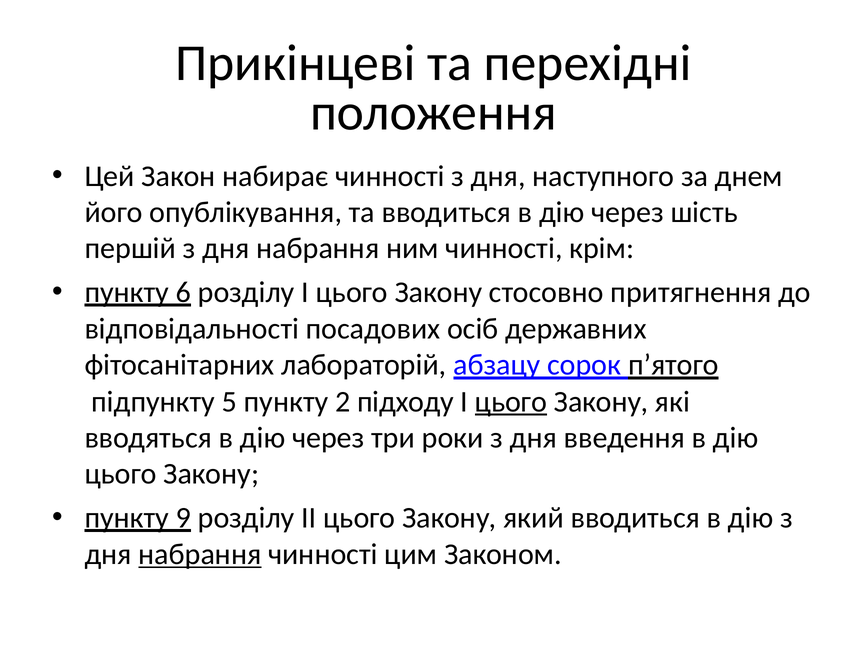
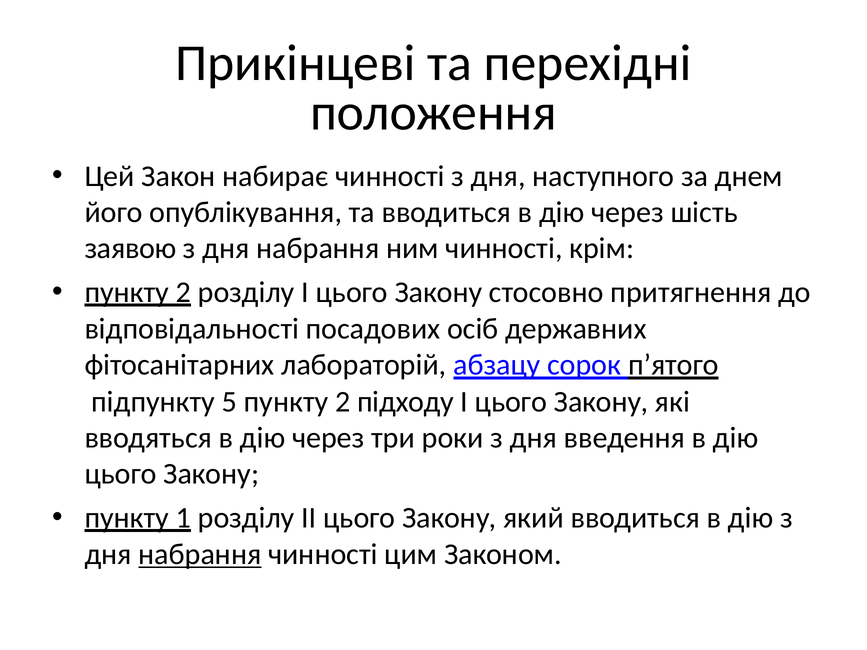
першій: першій -> заявою
6 at (183, 292): 6 -> 2
цього at (511, 402) underline: present -> none
9: 9 -> 1
